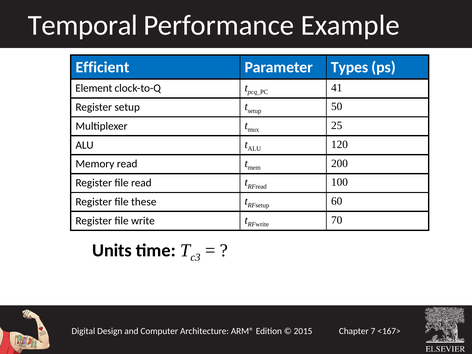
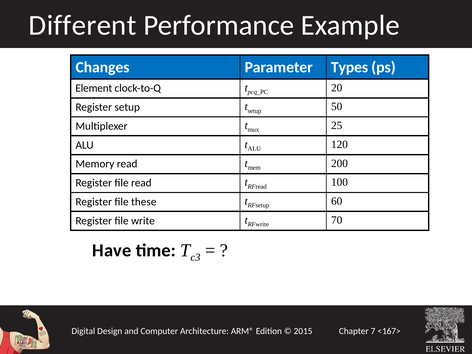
Temporal: Temporal -> Different
Efficient: Efficient -> Changes
41: 41 -> 20
Units: Units -> Have
